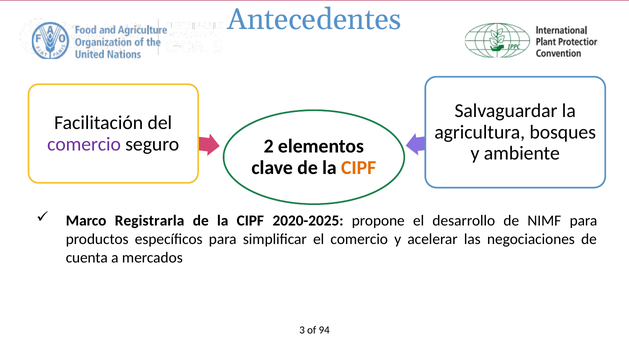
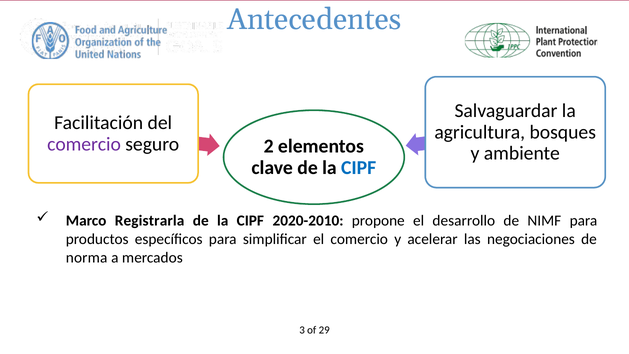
CIPF at (359, 168) colour: orange -> blue
2020-2025: 2020-2025 -> 2020-2010
cuenta: cuenta -> norma
94: 94 -> 29
